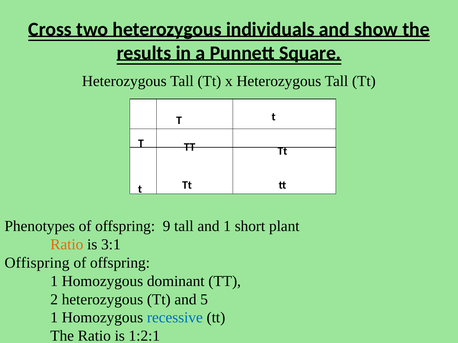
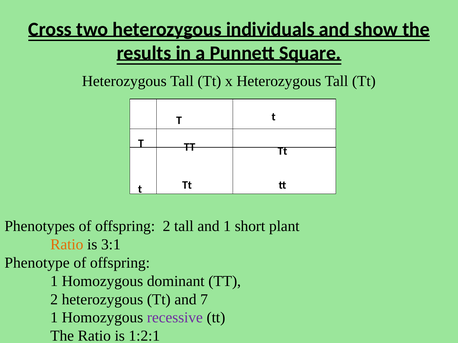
offspring 9: 9 -> 2
Offispring: Offispring -> Phenotype
5: 5 -> 7
recessive colour: blue -> purple
